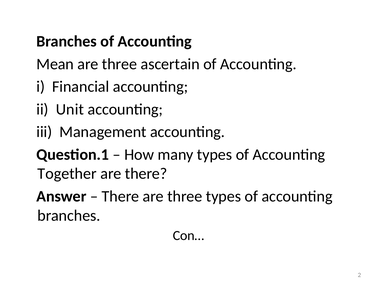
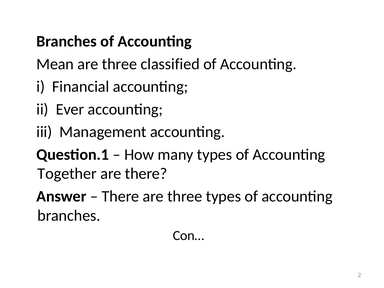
ascertain: ascertain -> classified
Unit: Unit -> Ever
